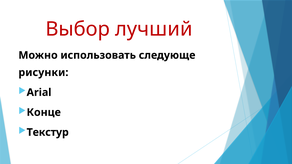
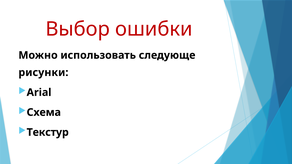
лучший: лучший -> ошибки
Конце: Конце -> Схема
